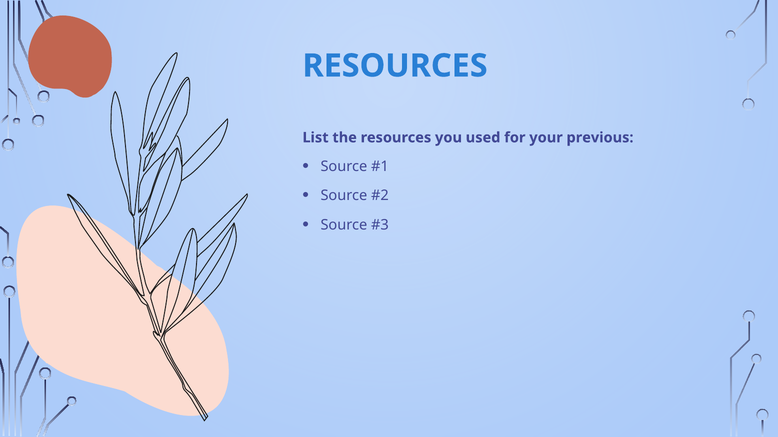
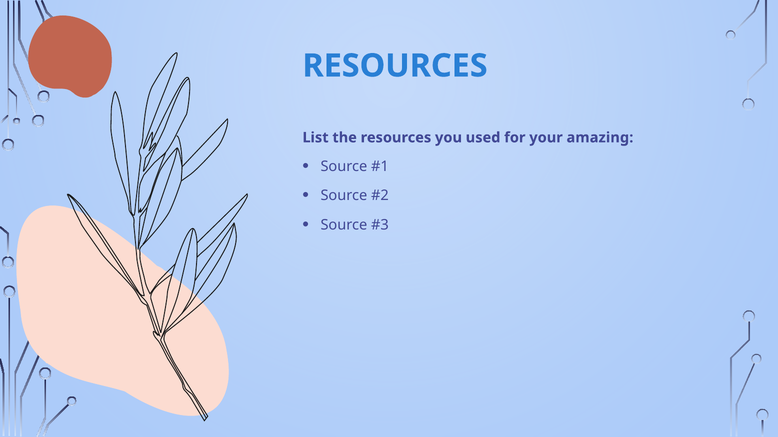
previous: previous -> amazing
